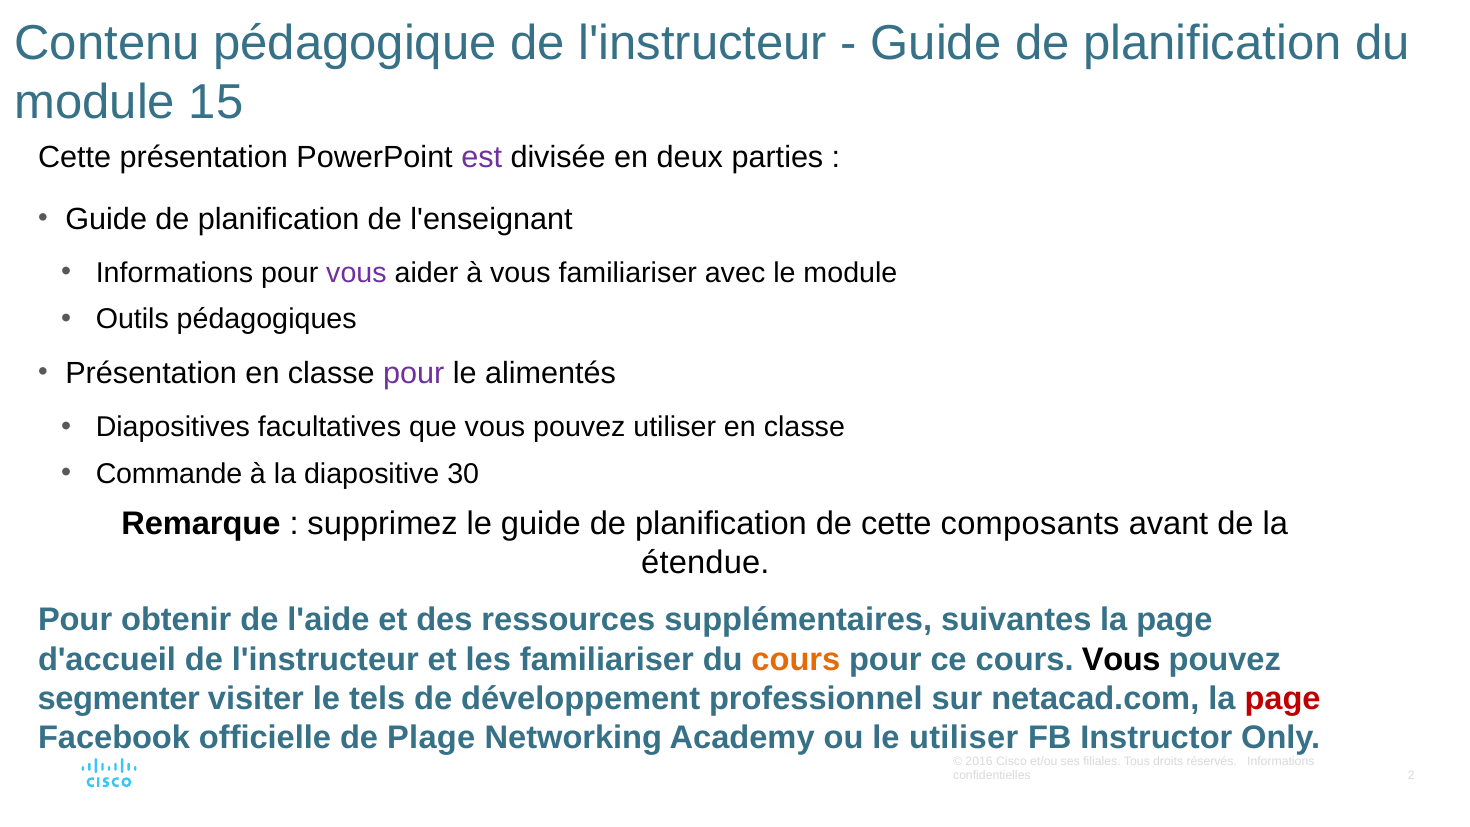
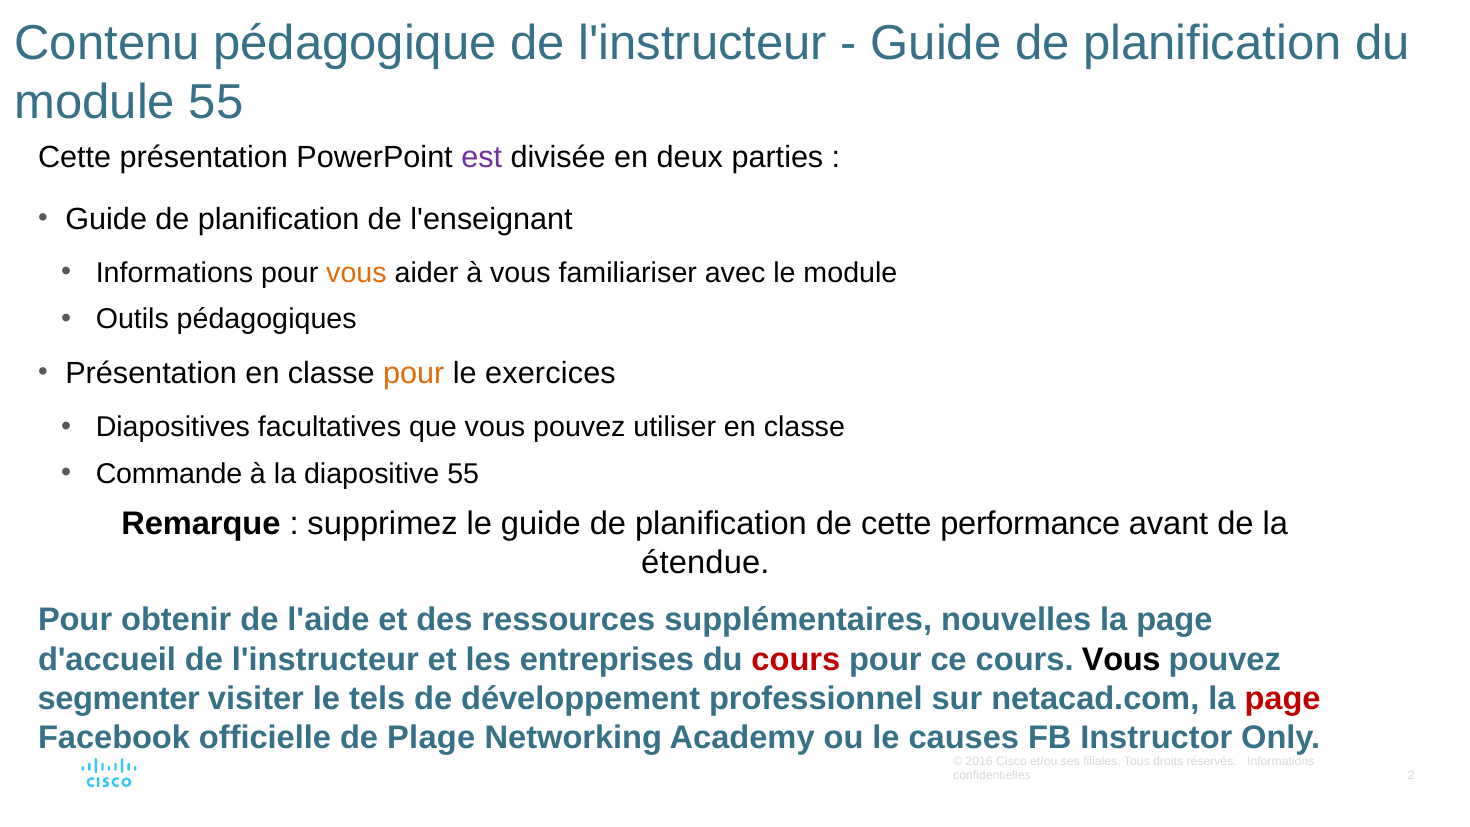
module 15: 15 -> 55
vous at (356, 273) colour: purple -> orange
pour at (414, 374) colour: purple -> orange
alimentés: alimentés -> exercices
diapositive 30: 30 -> 55
composants: composants -> performance
suivantes: suivantes -> nouvelles
les familiariser: familiariser -> entreprises
cours at (796, 659) colour: orange -> red
le utiliser: utiliser -> causes
